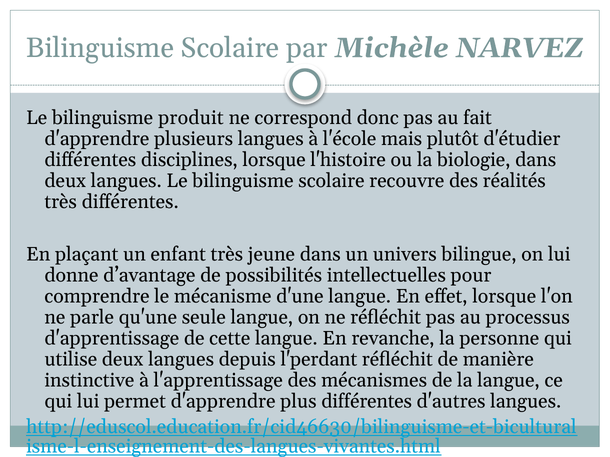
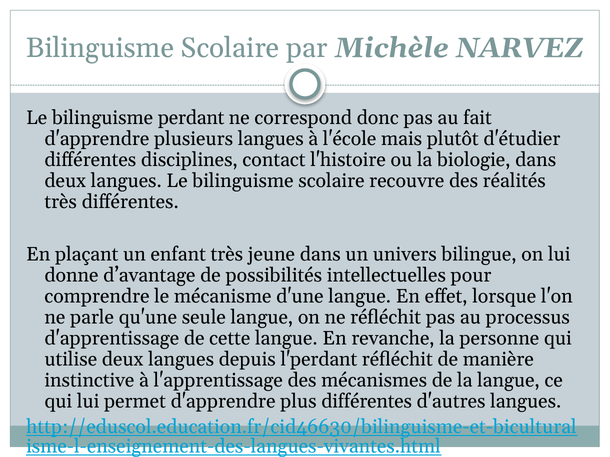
produit: produit -> perdant
disciplines lorsque: lorsque -> contact
